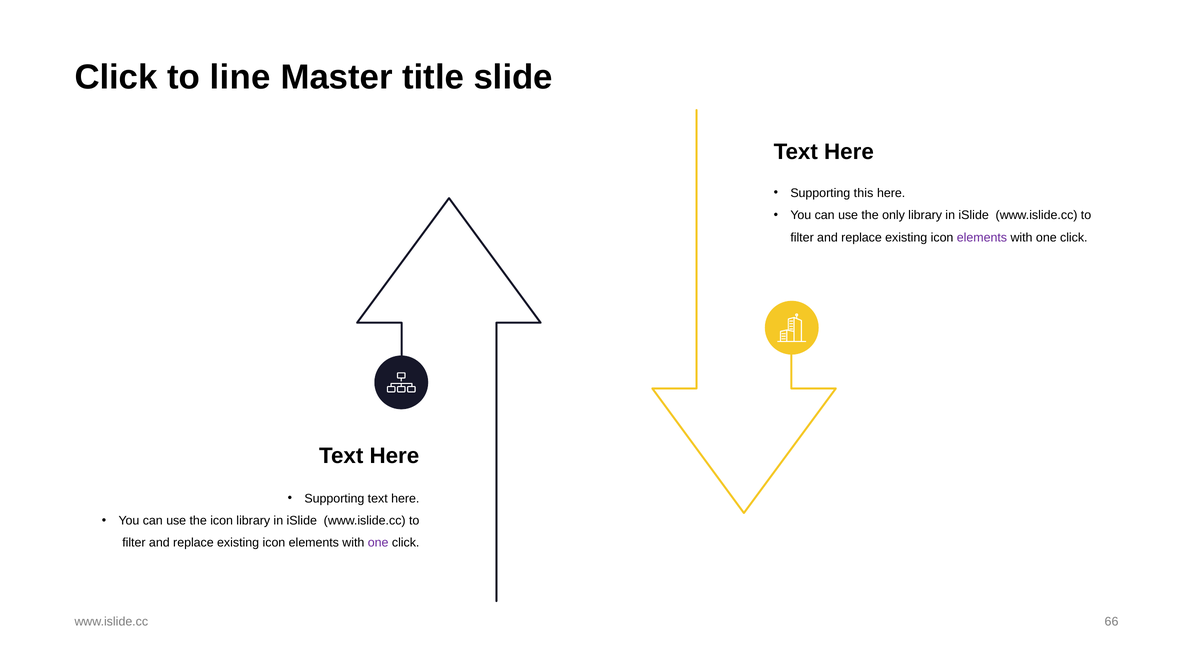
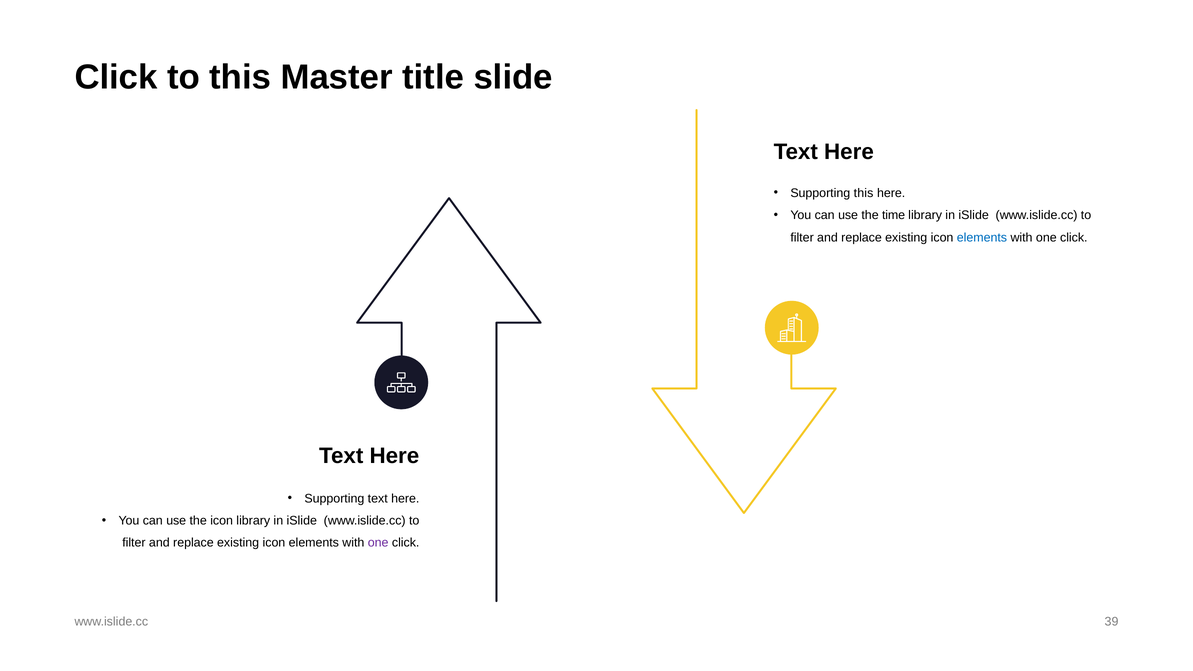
to line: line -> this
only: only -> time
elements at (982, 237) colour: purple -> blue
66: 66 -> 39
